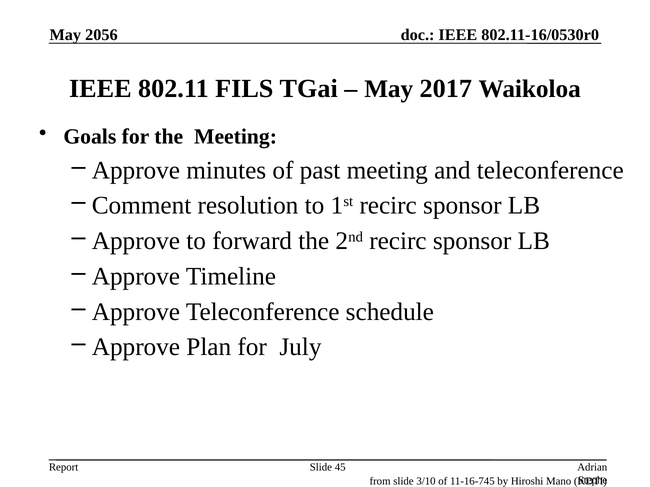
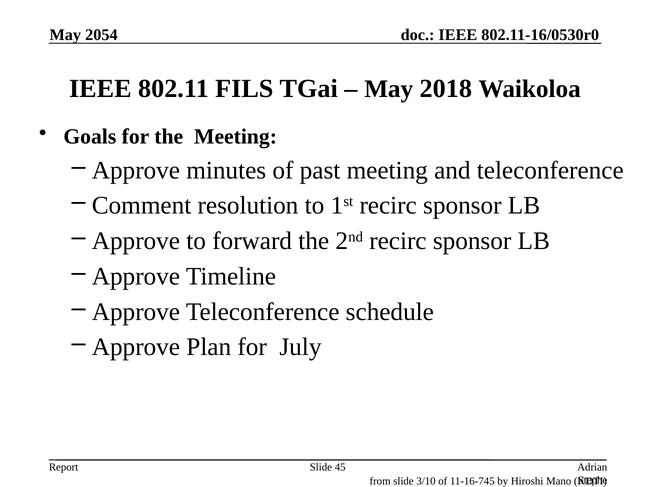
2056: 2056 -> 2054
2017: 2017 -> 2018
